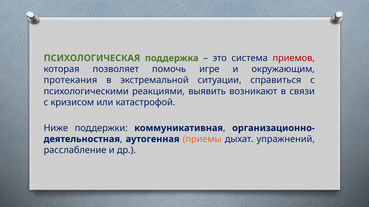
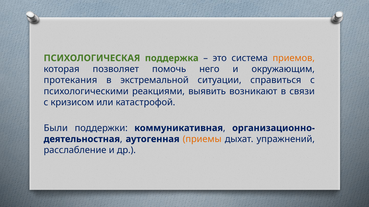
приемов colour: red -> orange
игре: игре -> него
Ниже: Ниже -> Были
